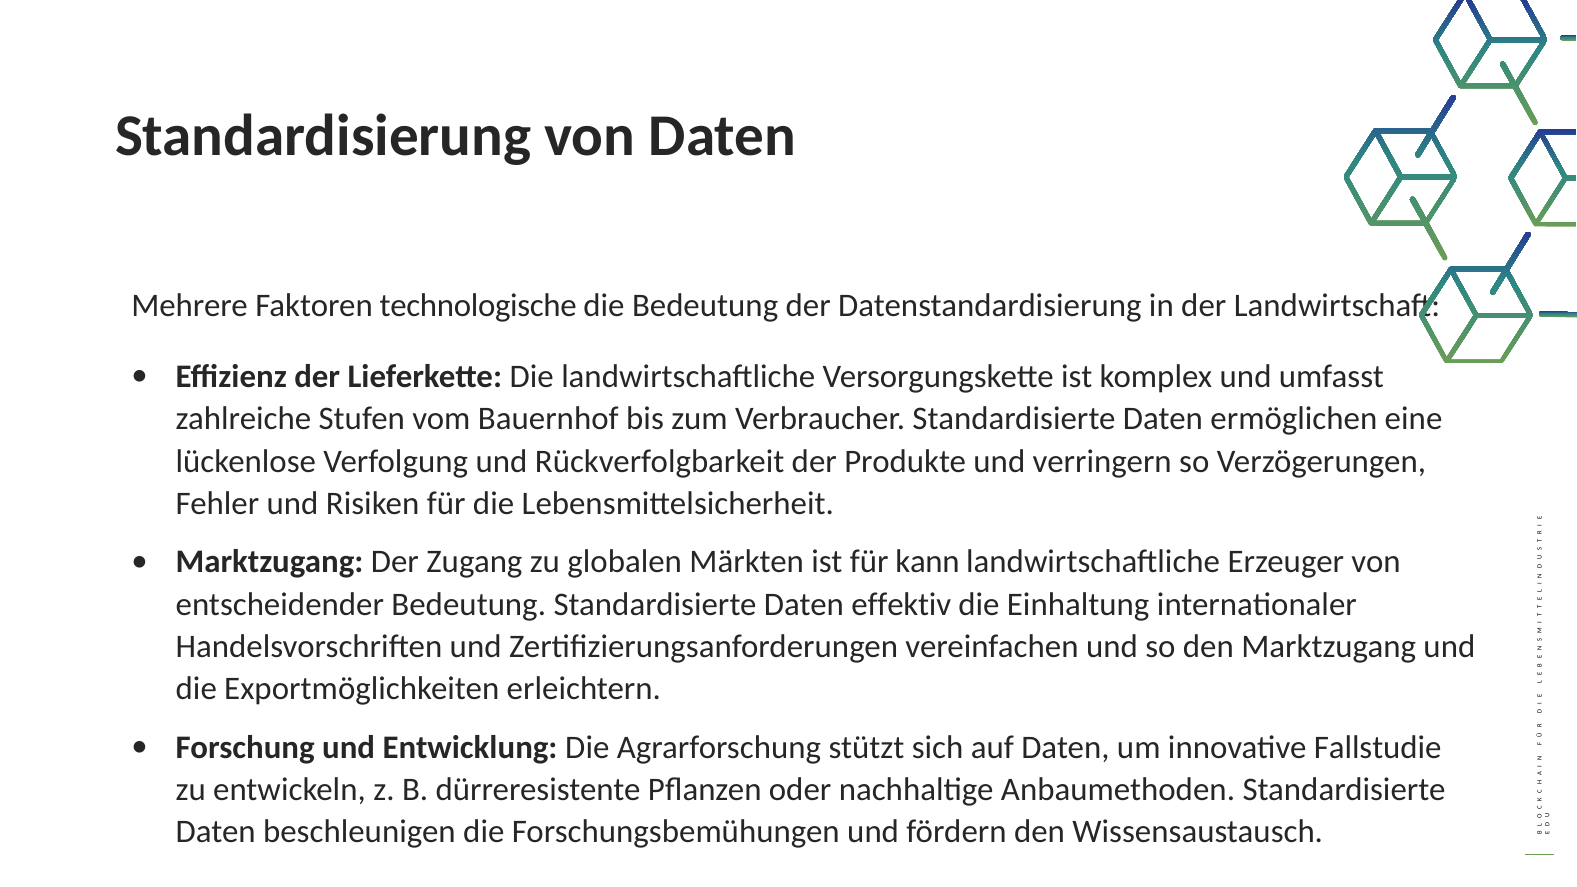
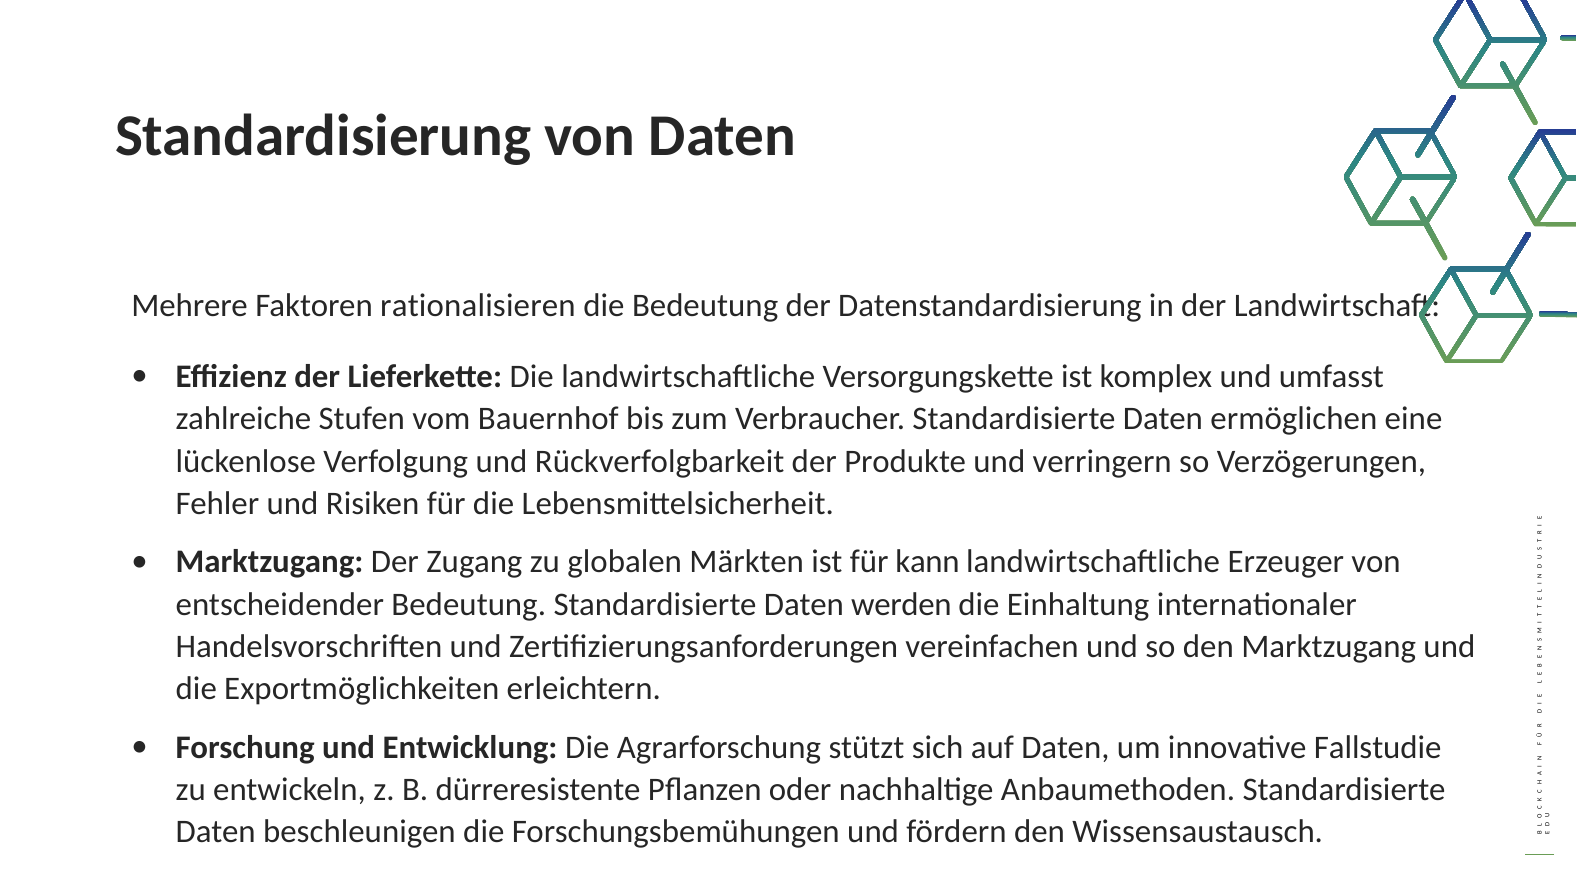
technologische: technologische -> rationalisieren
effektiv: effektiv -> werden
